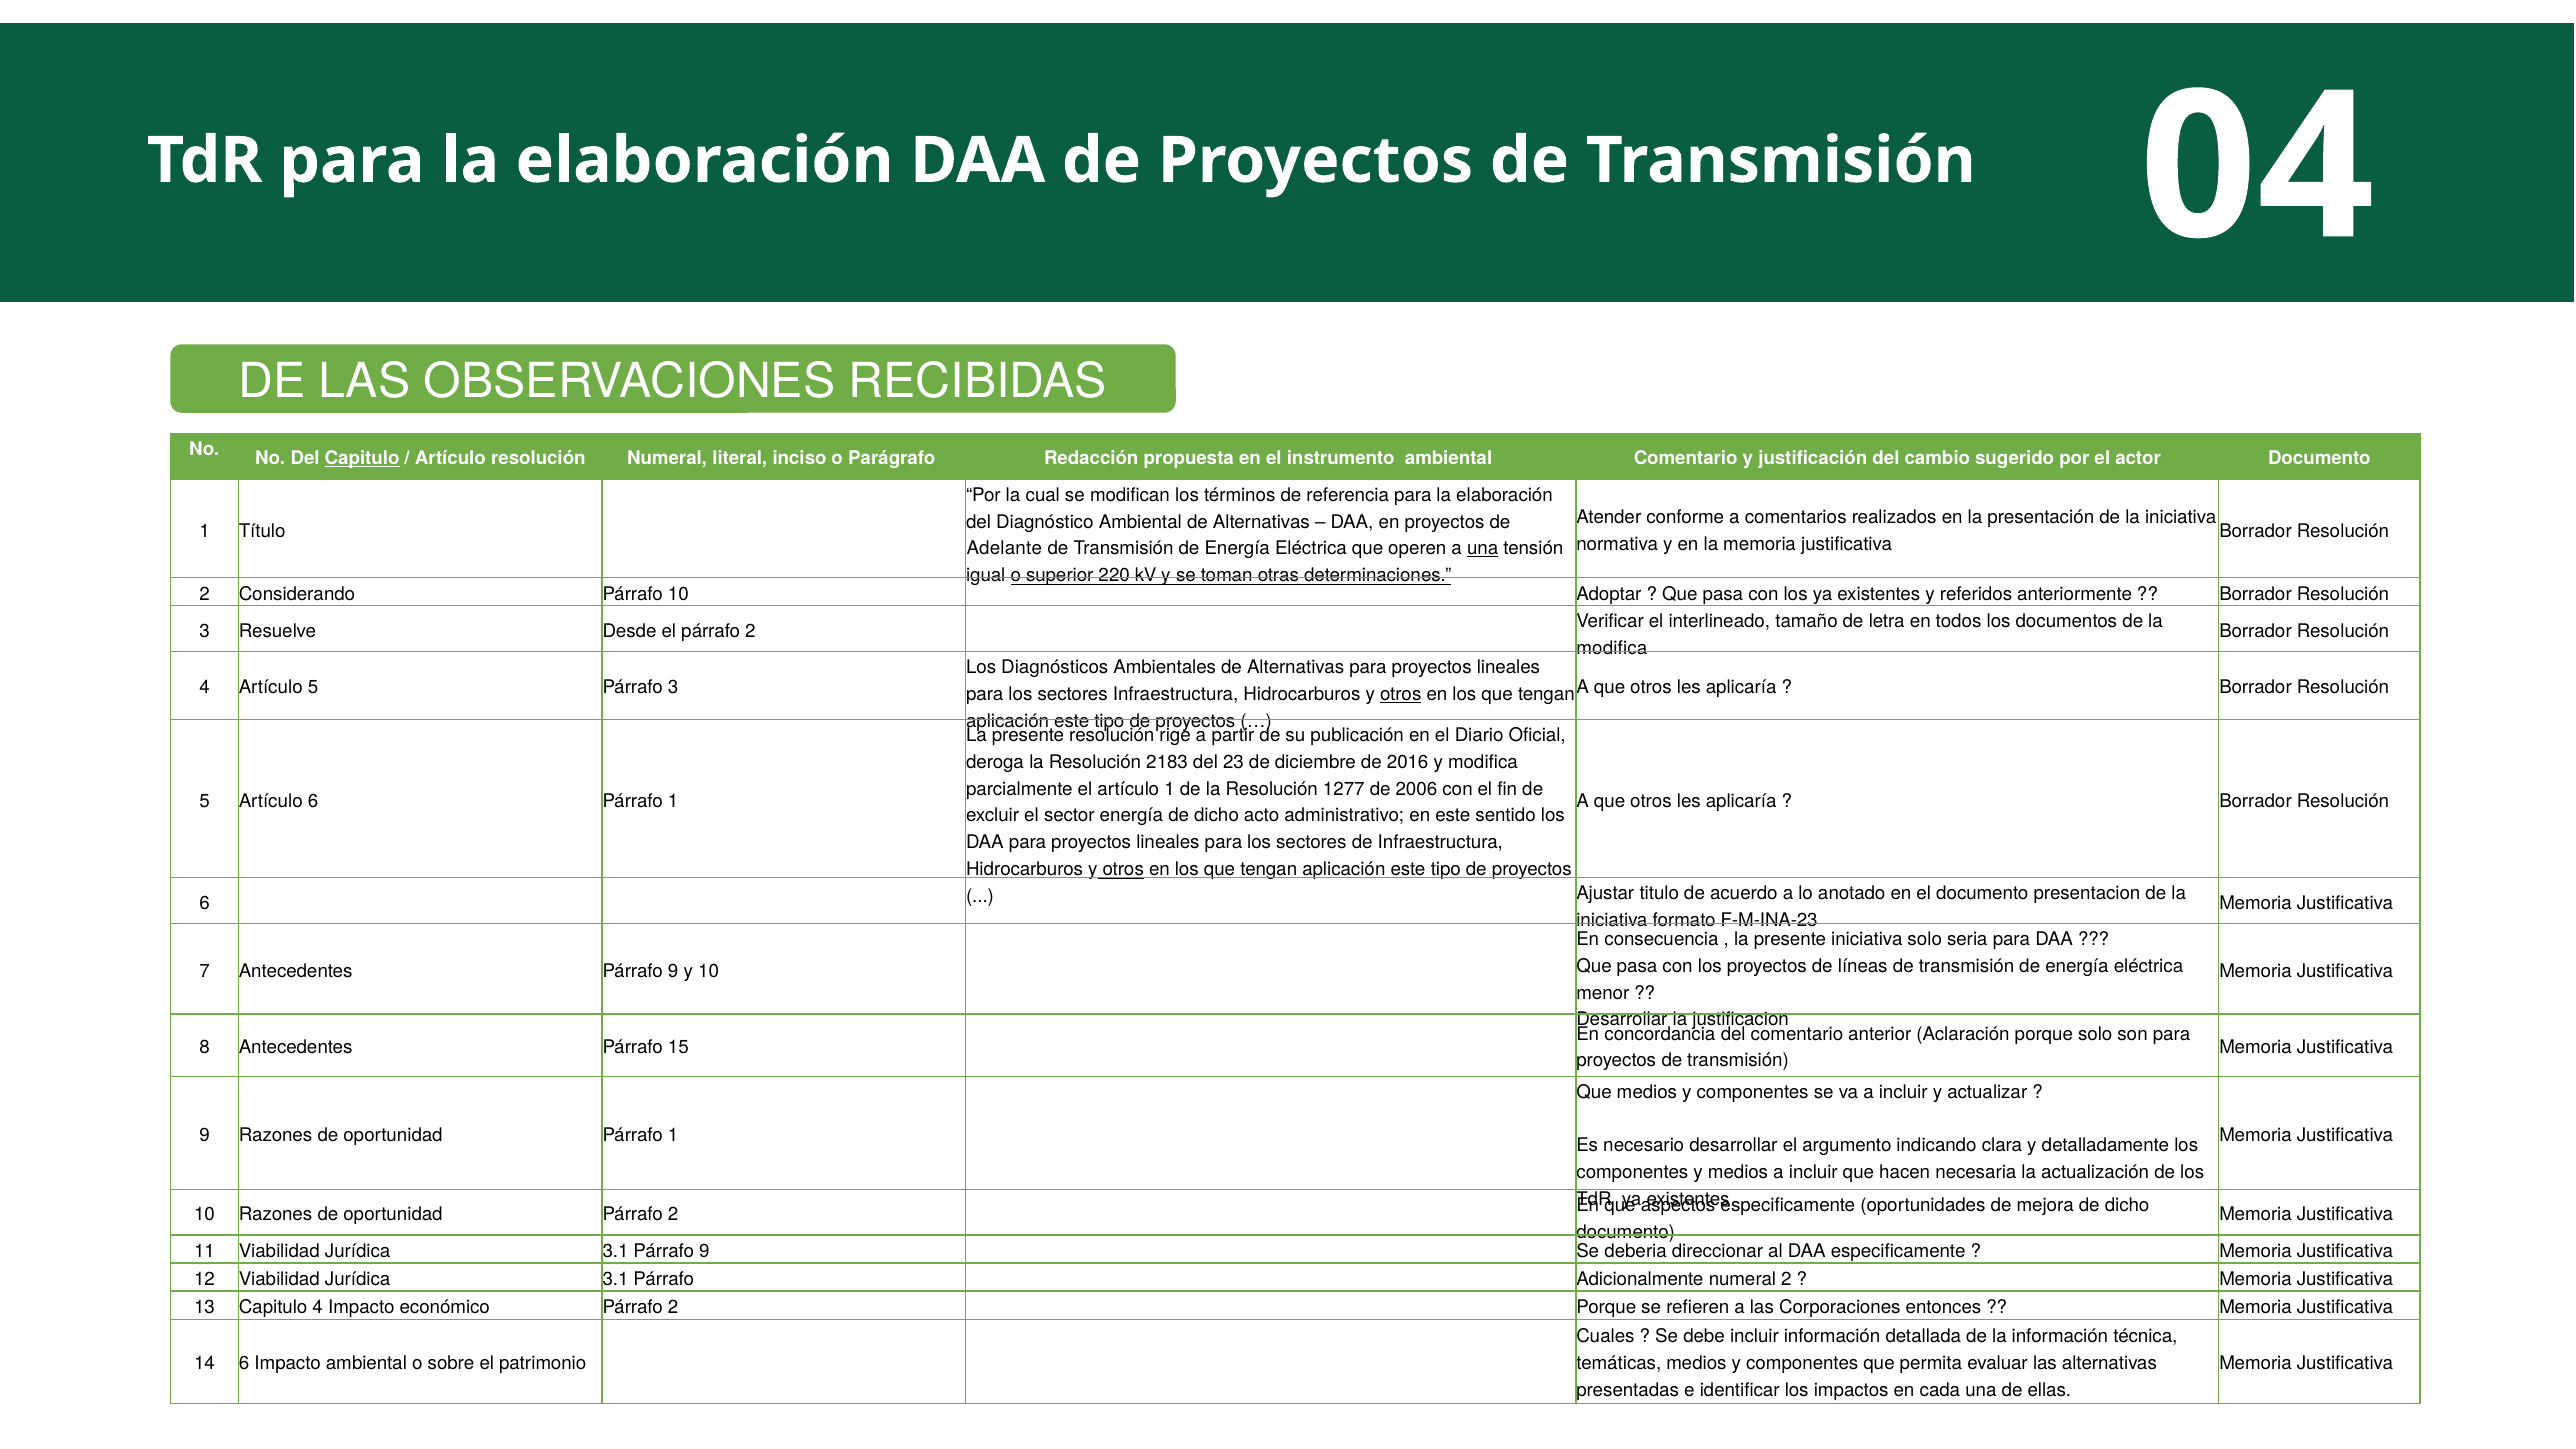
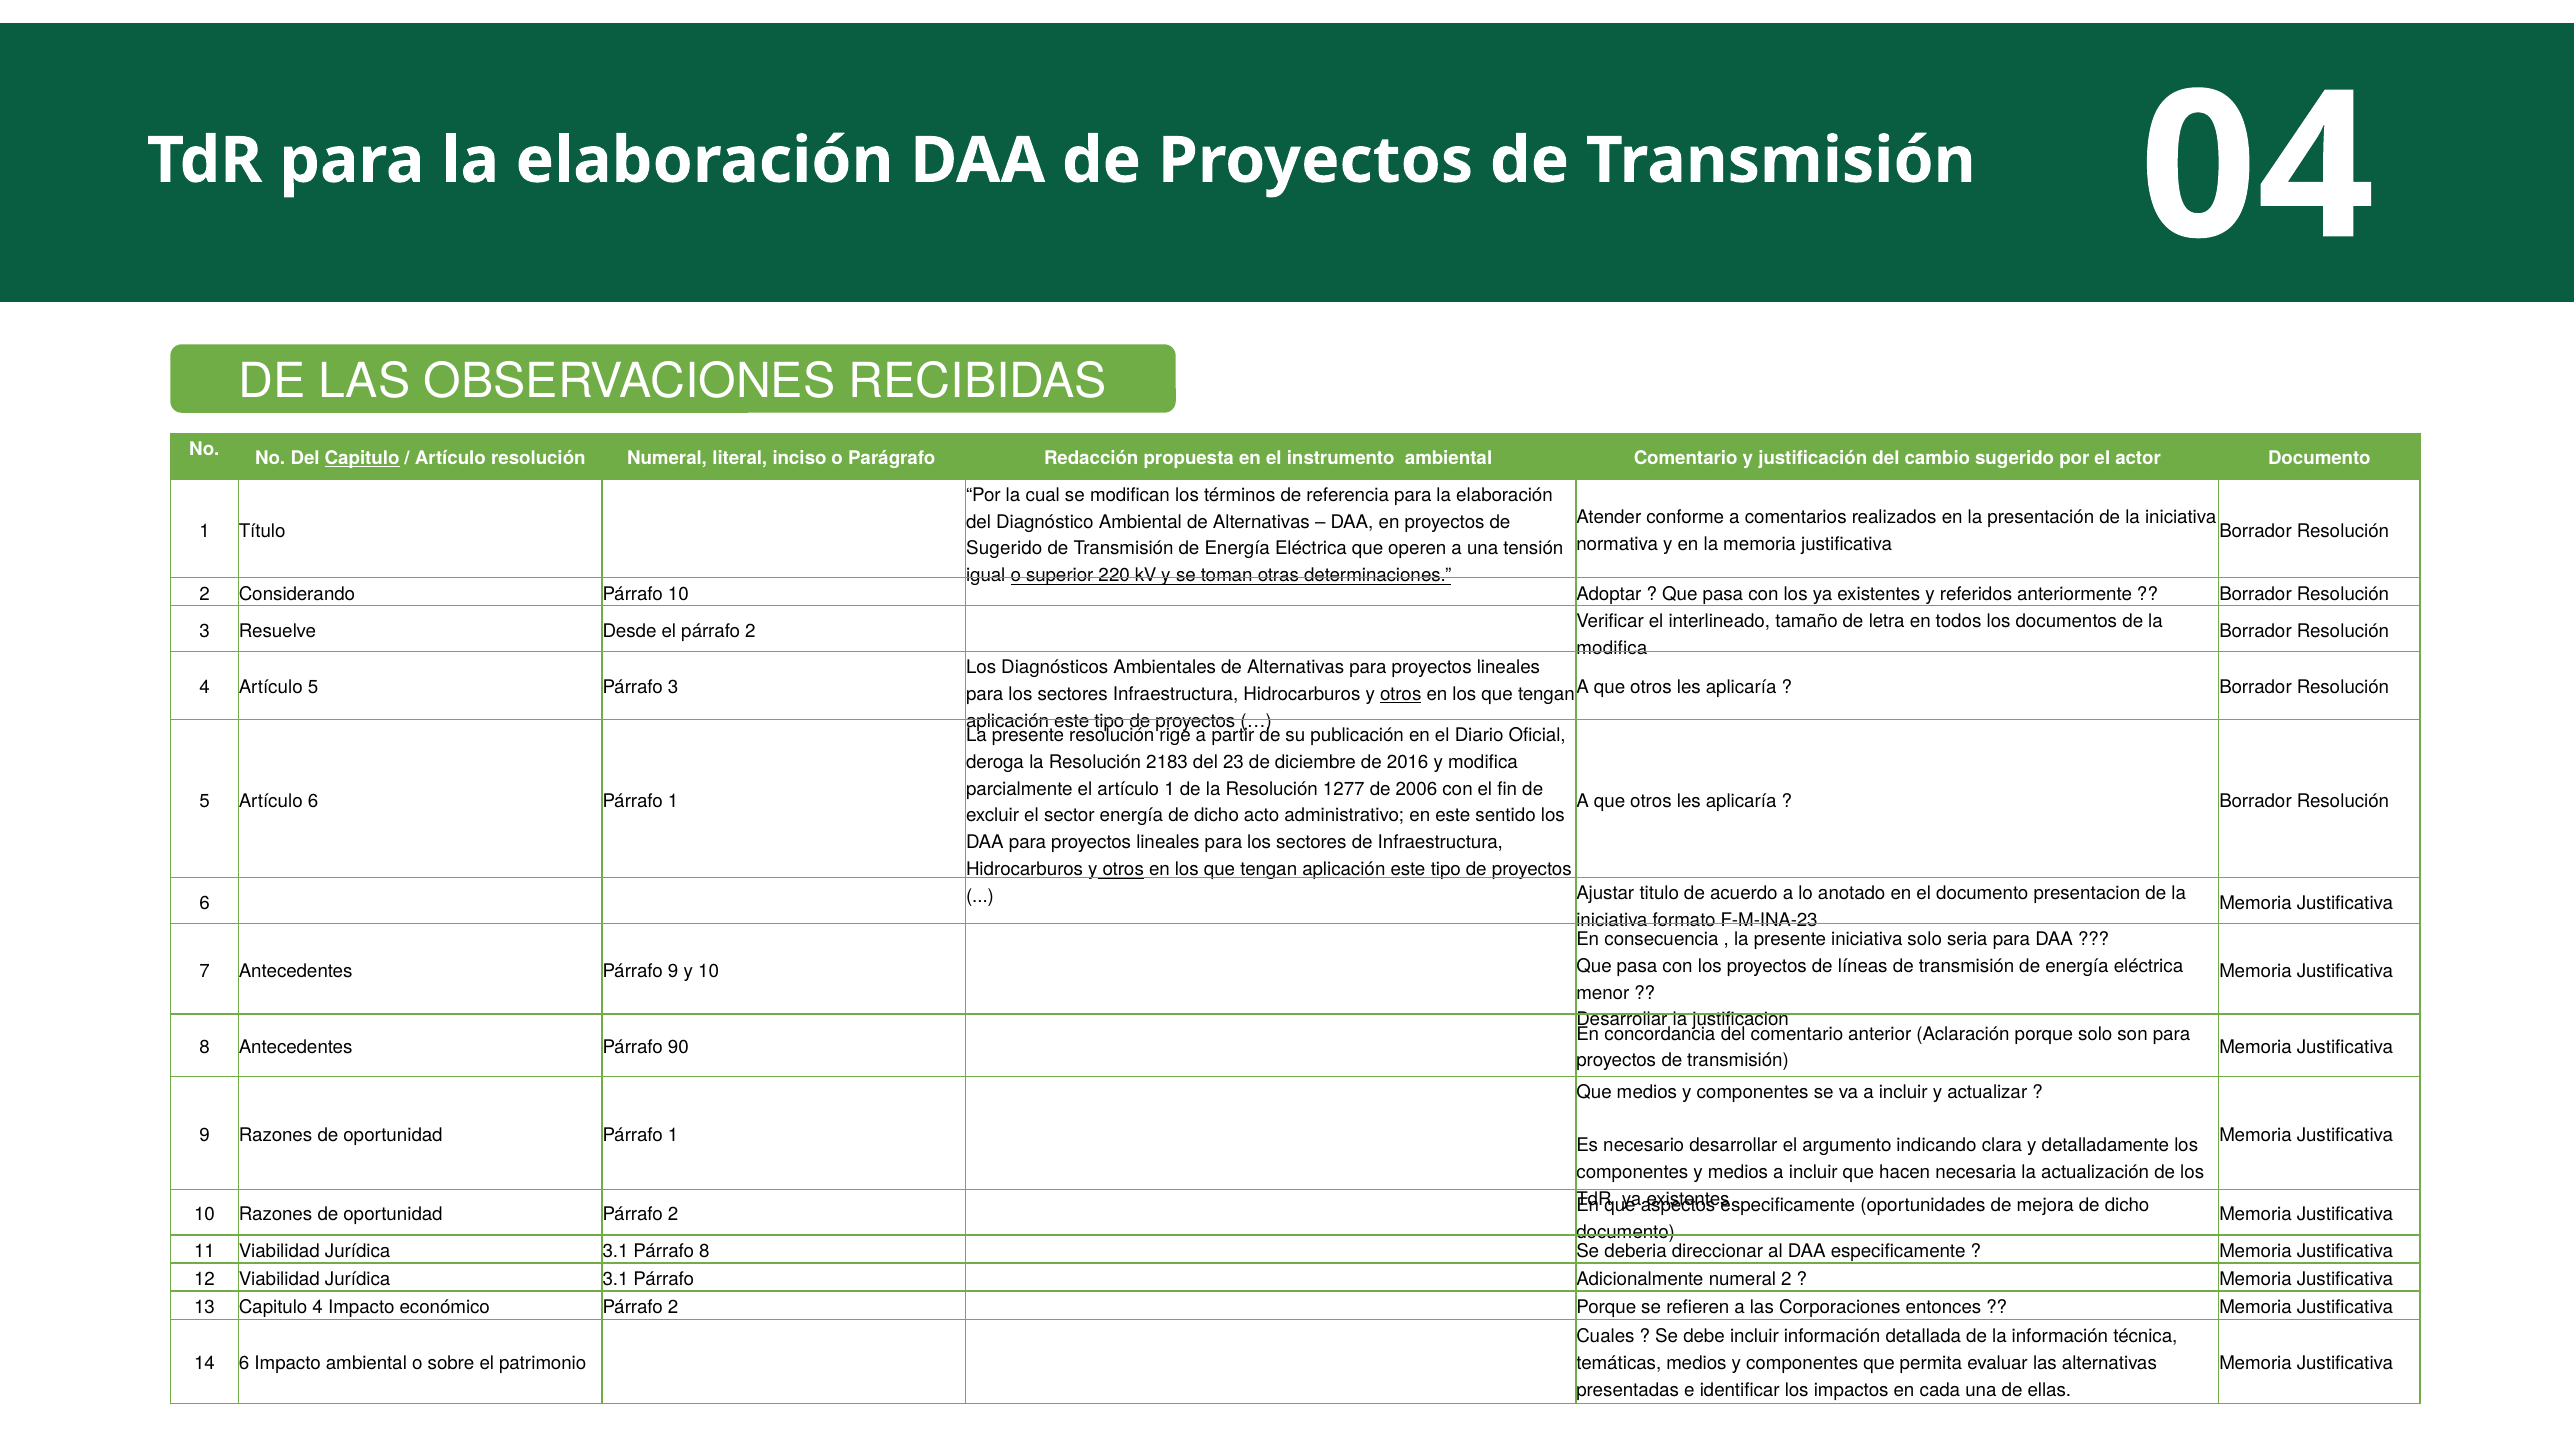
Adelante at (1004, 549): Adelante -> Sugerido
una at (1483, 549) underline: present -> none
15: 15 -> 90
3.1 Párrafo 9: 9 -> 8
